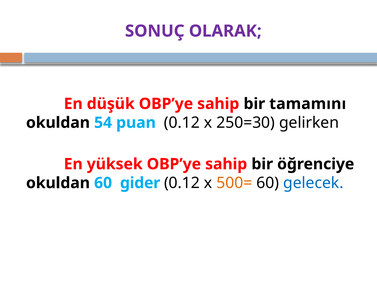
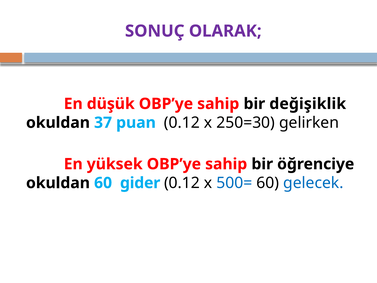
tamamını: tamamını -> değişiklik
54: 54 -> 37
500= colour: orange -> blue
